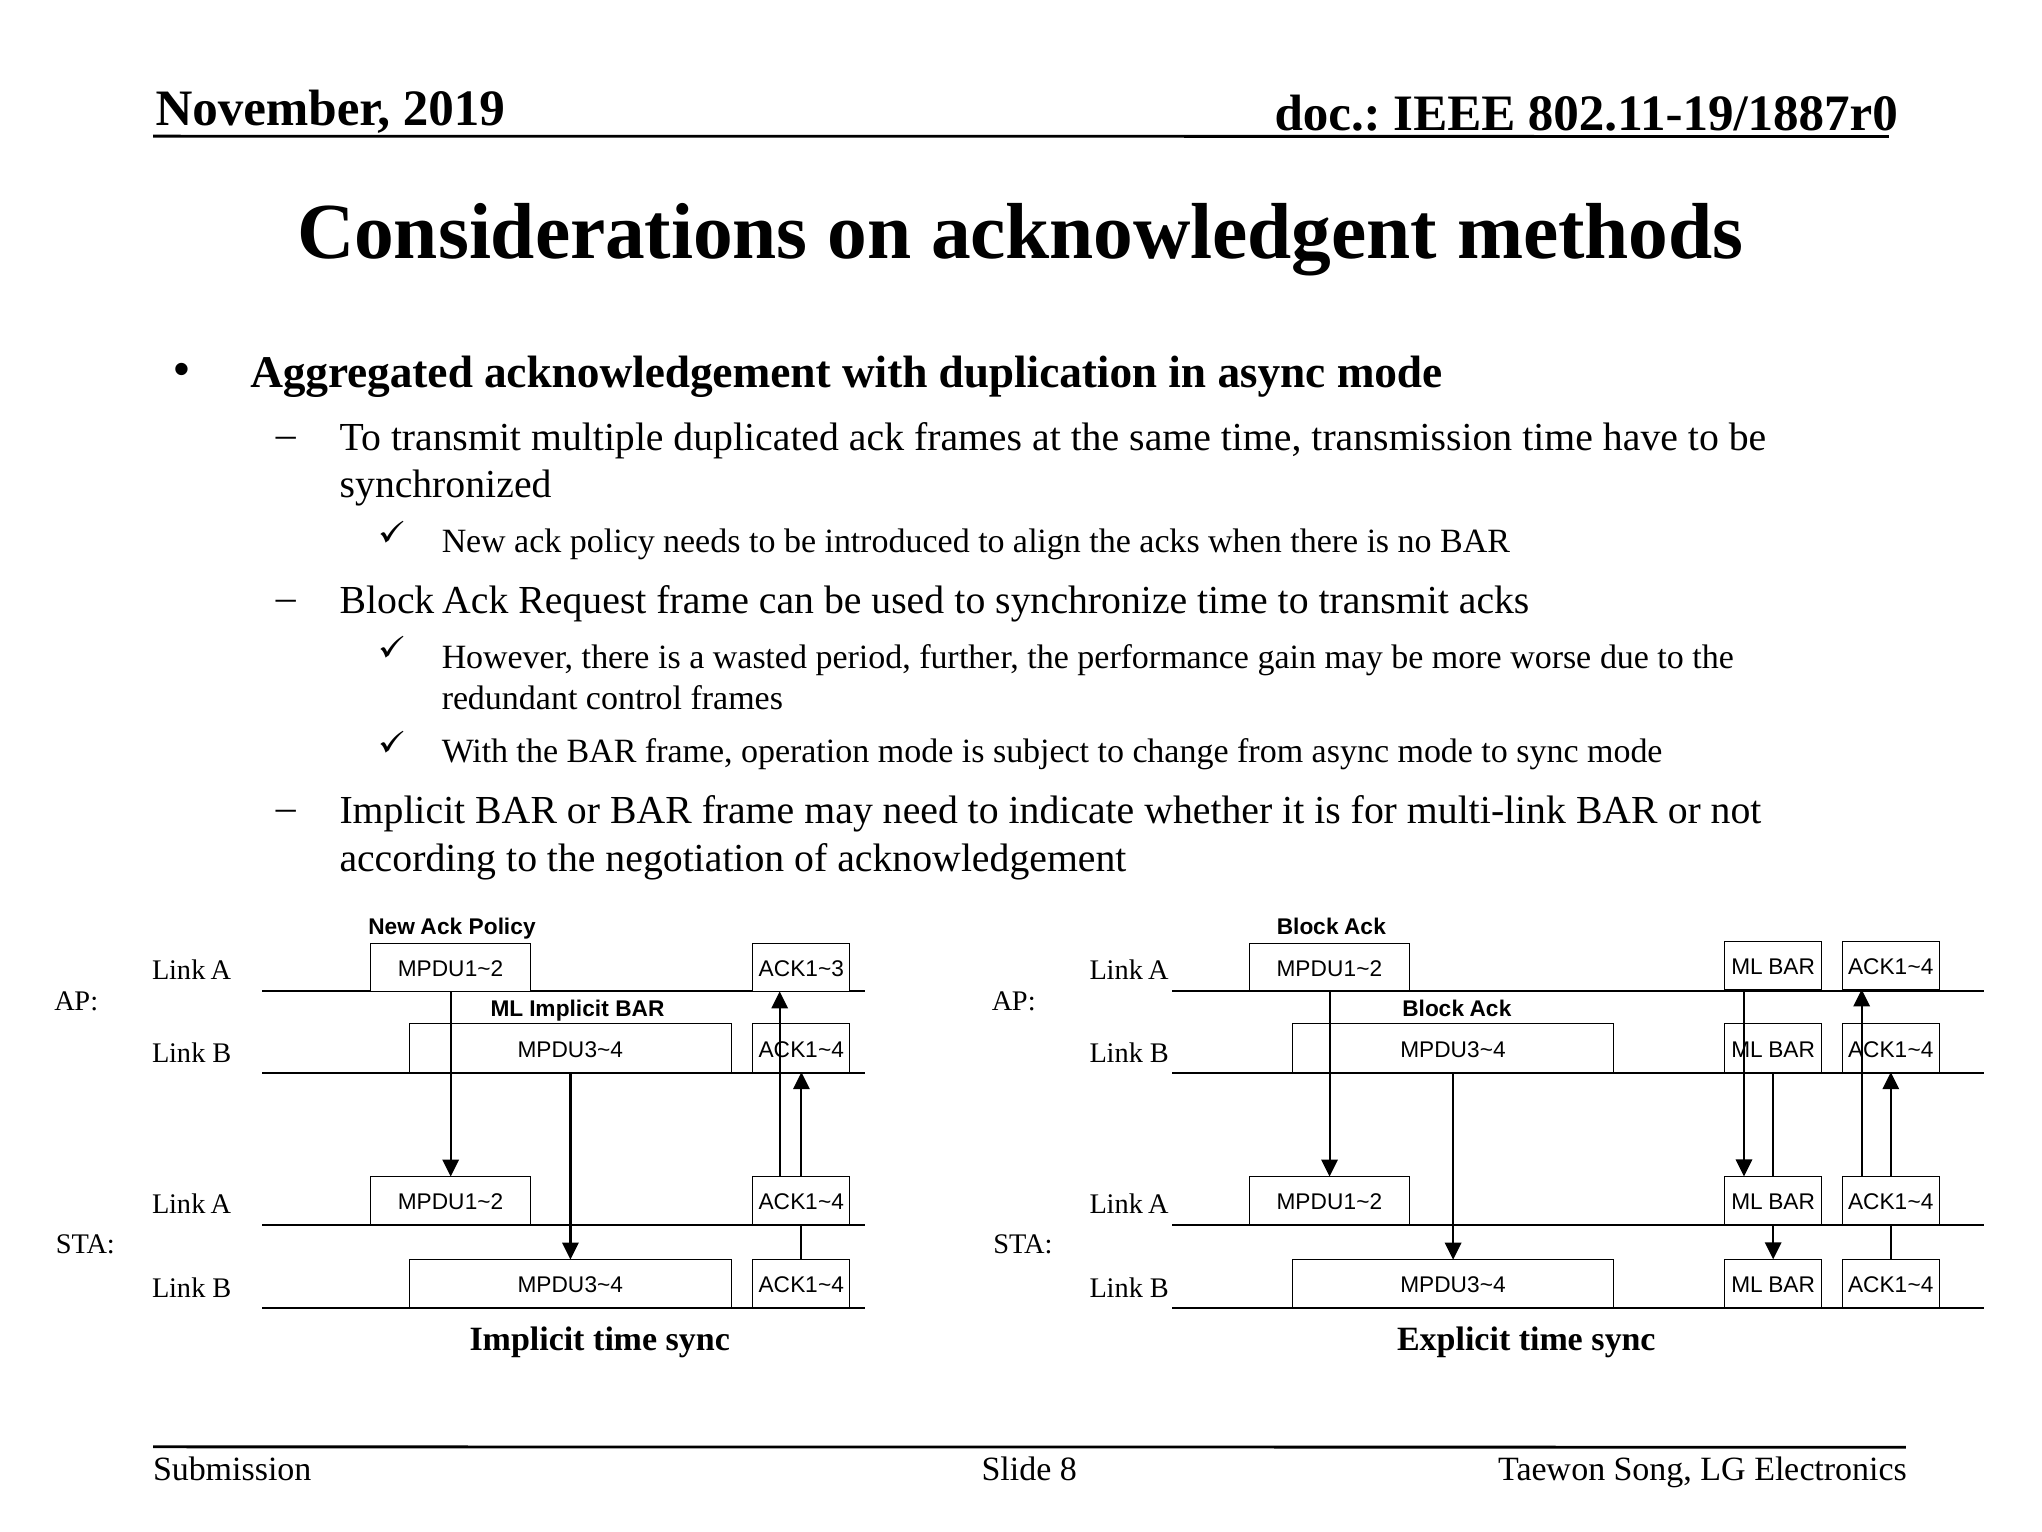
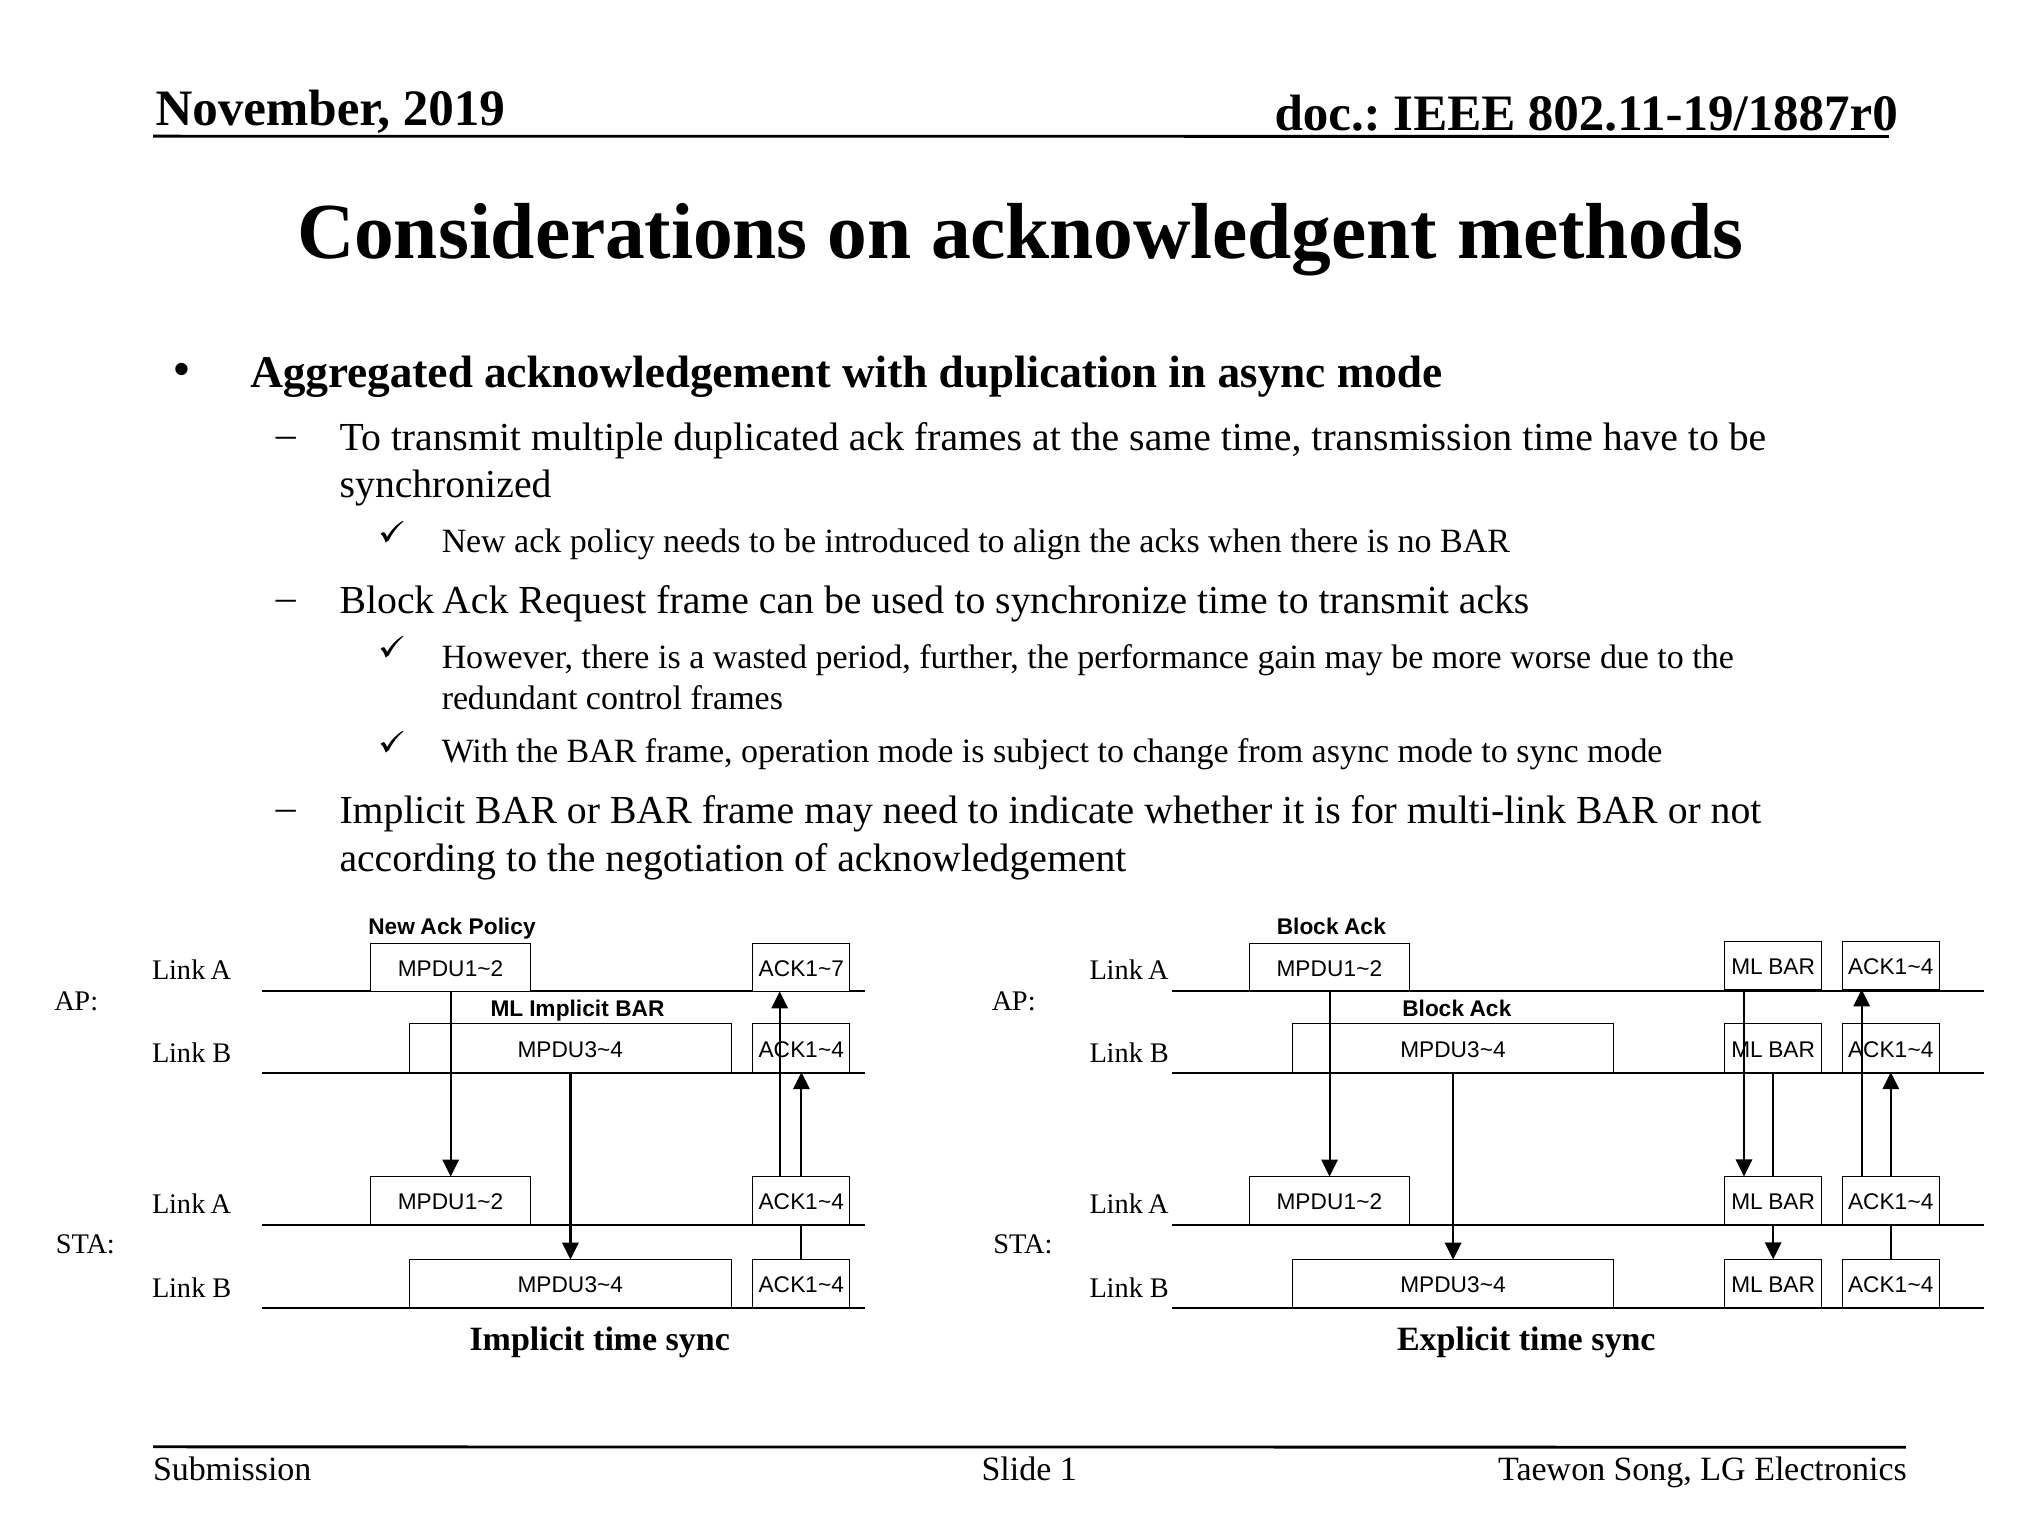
ACK1~3: ACK1~3 -> ACK1~7
8: 8 -> 1
